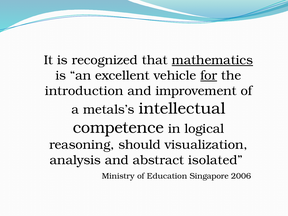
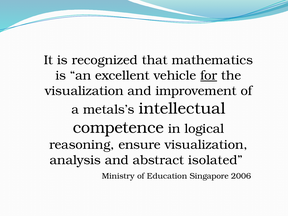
mathematics underline: present -> none
introduction at (84, 91): introduction -> visualization
should: should -> ensure
